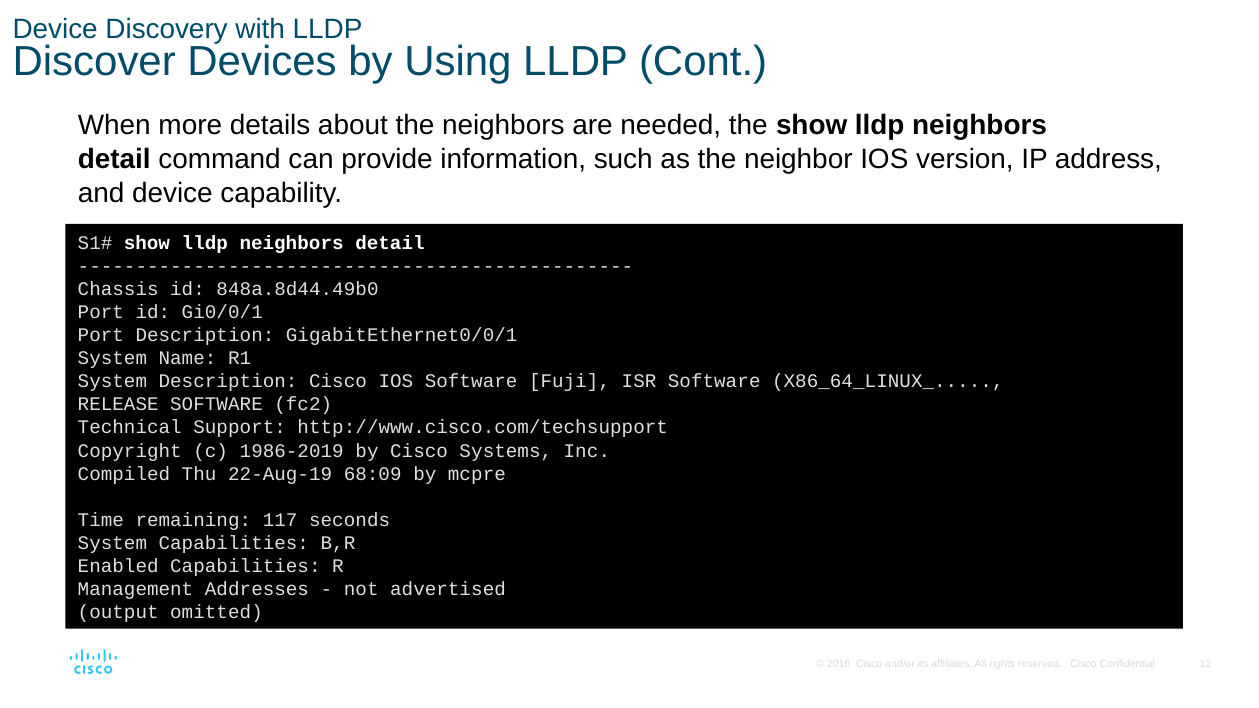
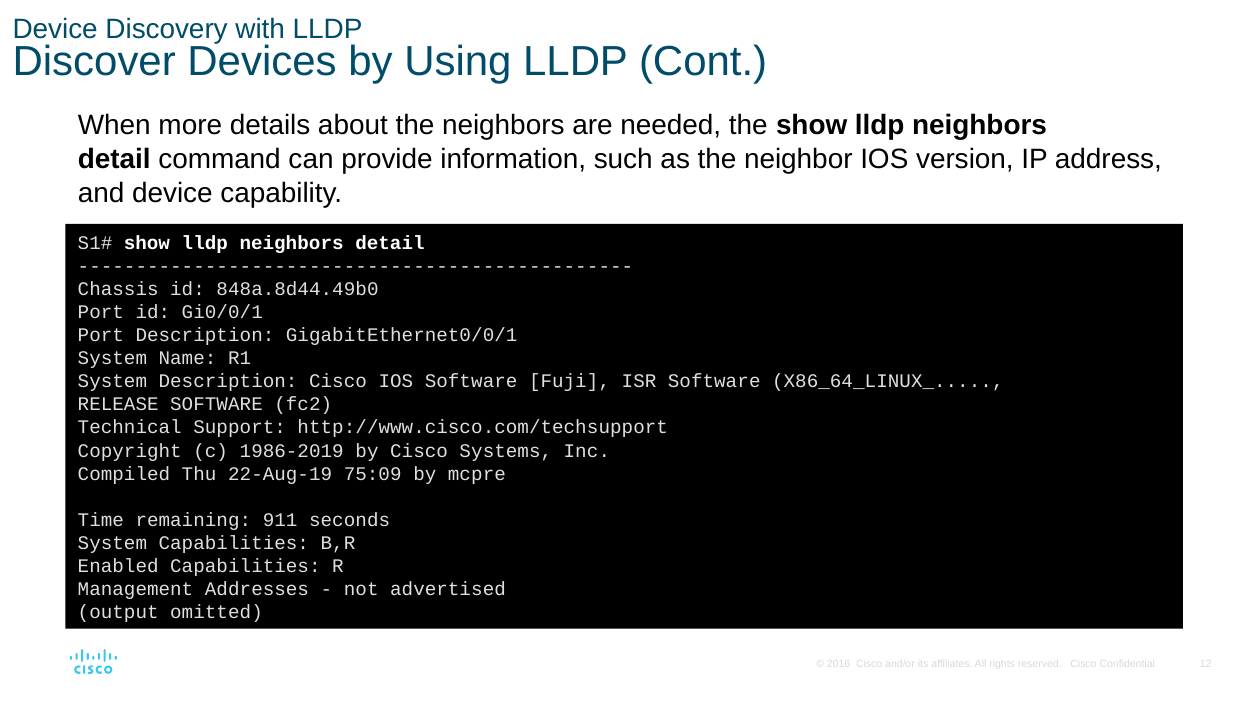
68:09: 68:09 -> 75:09
117: 117 -> 911
